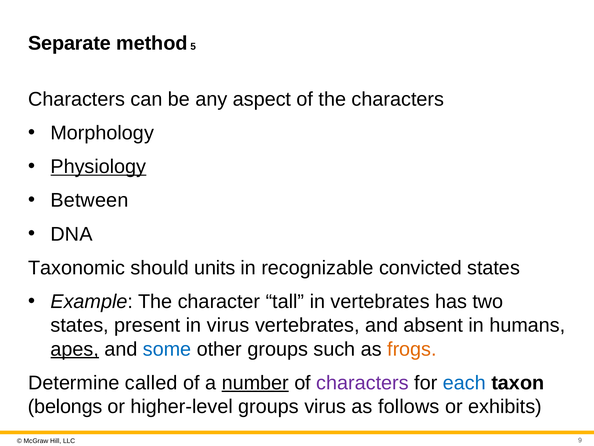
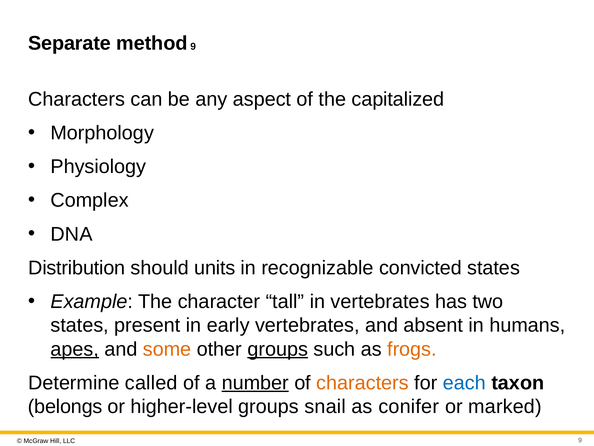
method 5: 5 -> 9
the characters: characters -> capitalized
Physiology underline: present -> none
Between: Between -> Complex
Taxonomic: Taxonomic -> Distribution
in virus: virus -> early
some colour: blue -> orange
groups at (278, 349) underline: none -> present
characters at (362, 382) colour: purple -> orange
groups virus: virus -> snail
follows: follows -> conifer
exhibits: exhibits -> marked
